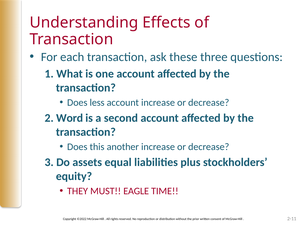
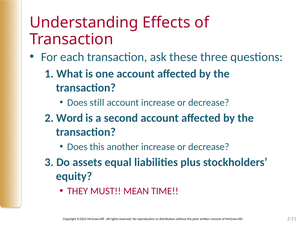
less: less -> still
EAGLE: EAGLE -> MEAN
